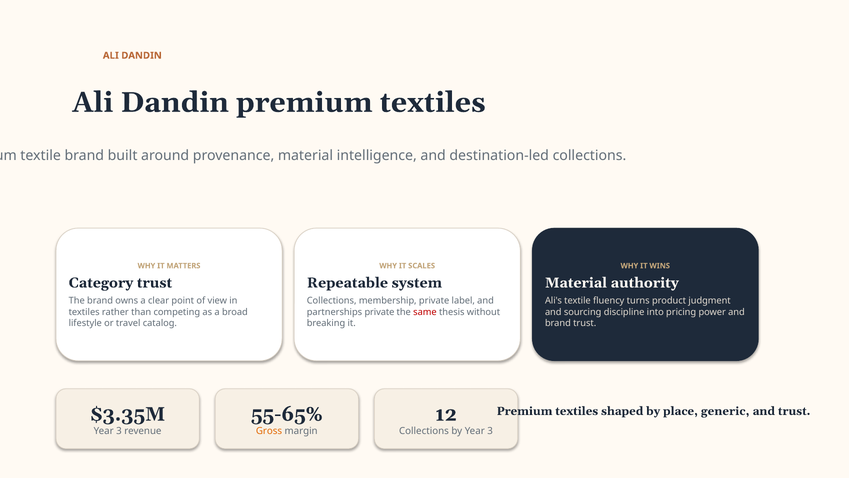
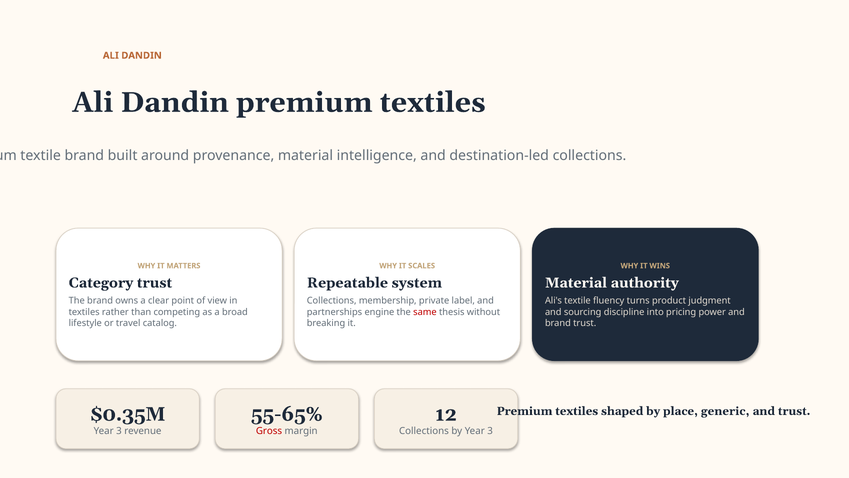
partnerships private: private -> engine
$3.35M: $3.35M -> $0.35M
Gross colour: orange -> red
